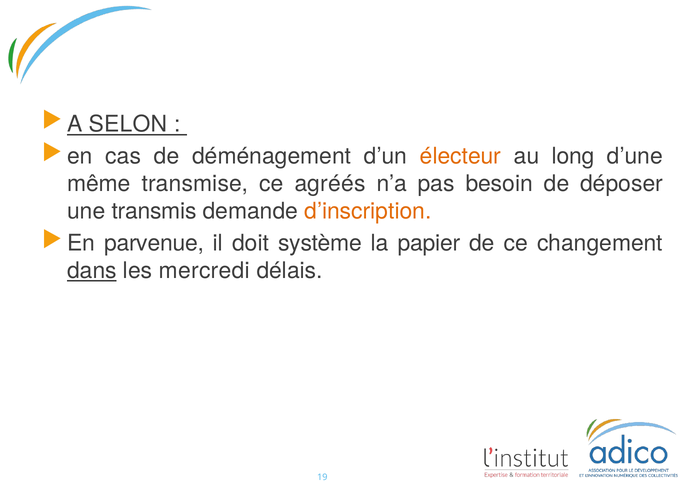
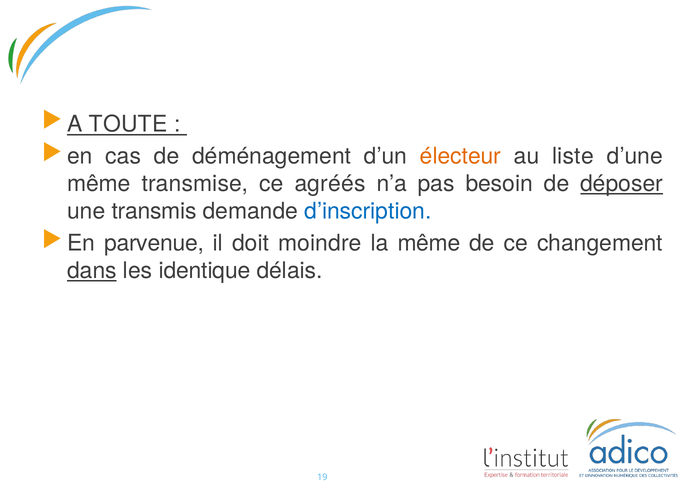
SELON: SELON -> TOUTE
long: long -> liste
déposer underline: none -> present
d’inscription colour: orange -> blue
système: système -> moindre
la papier: papier -> même
mercredi: mercredi -> identique
